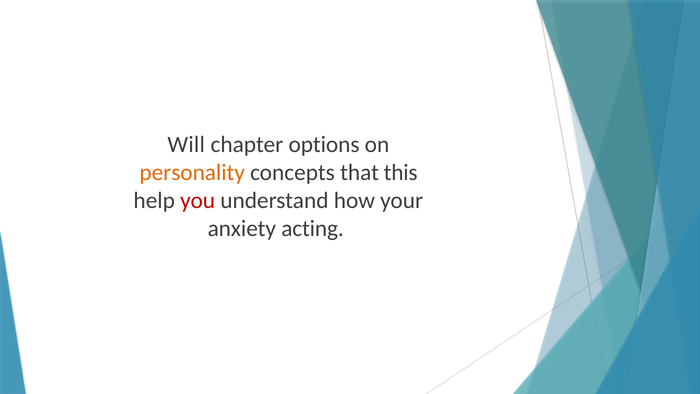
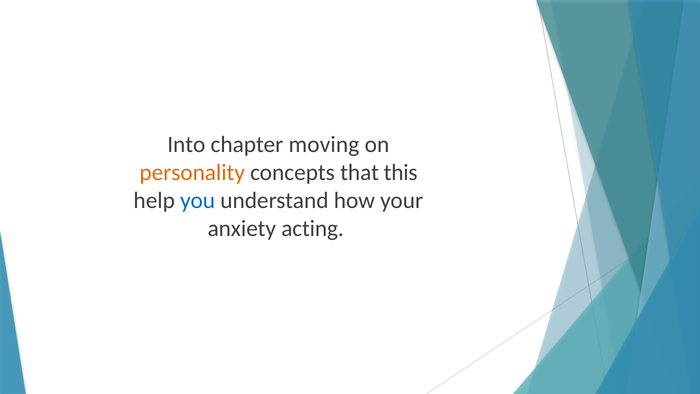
Will: Will -> Into
options: options -> moving
you colour: red -> blue
